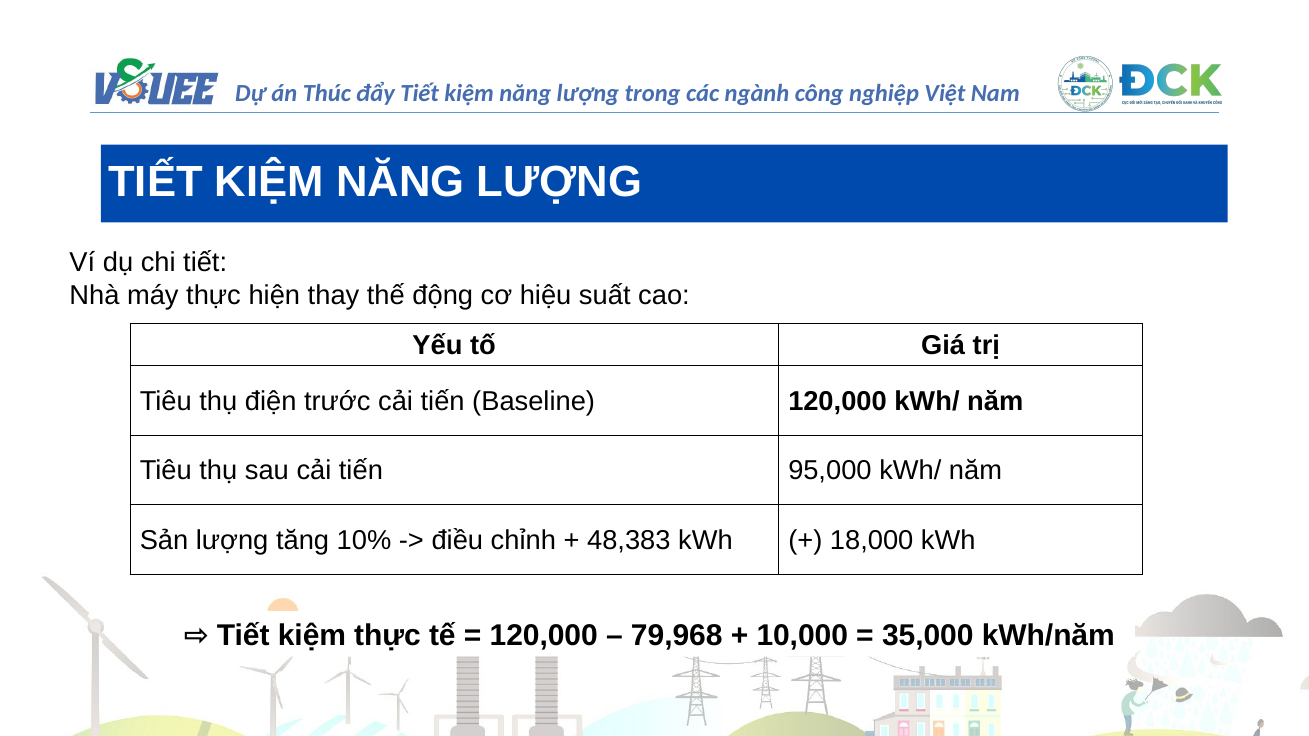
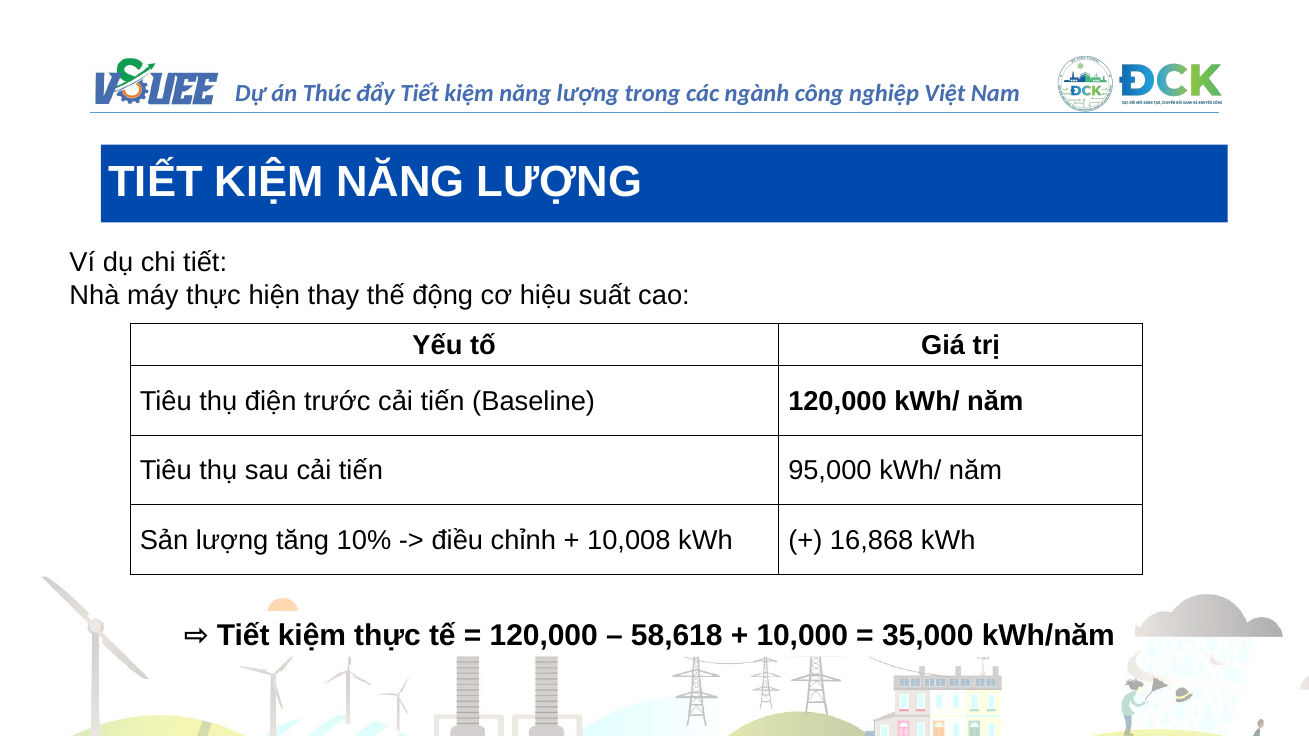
48,383: 48,383 -> 10,008
18,000: 18,000 -> 16,868
79,968: 79,968 -> 58,618
